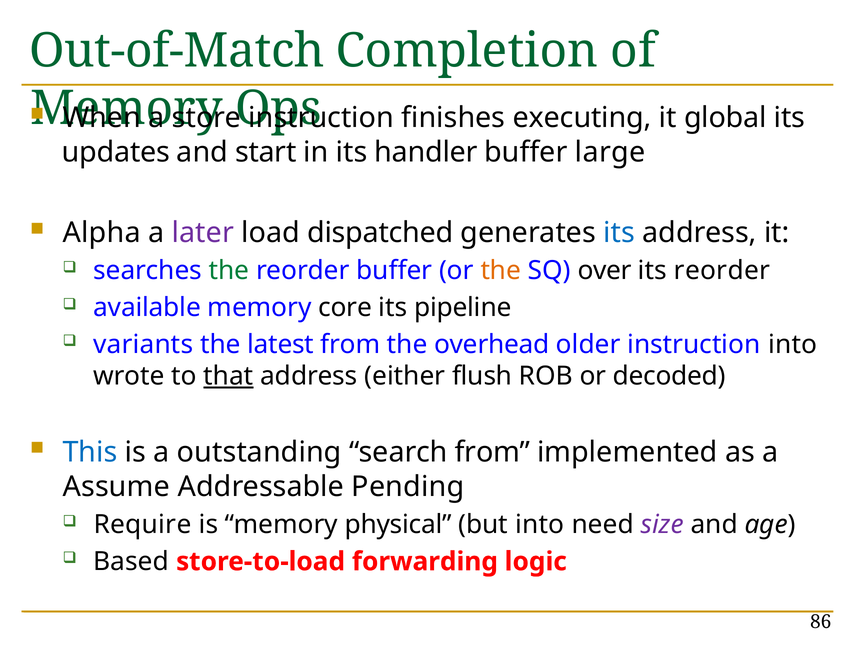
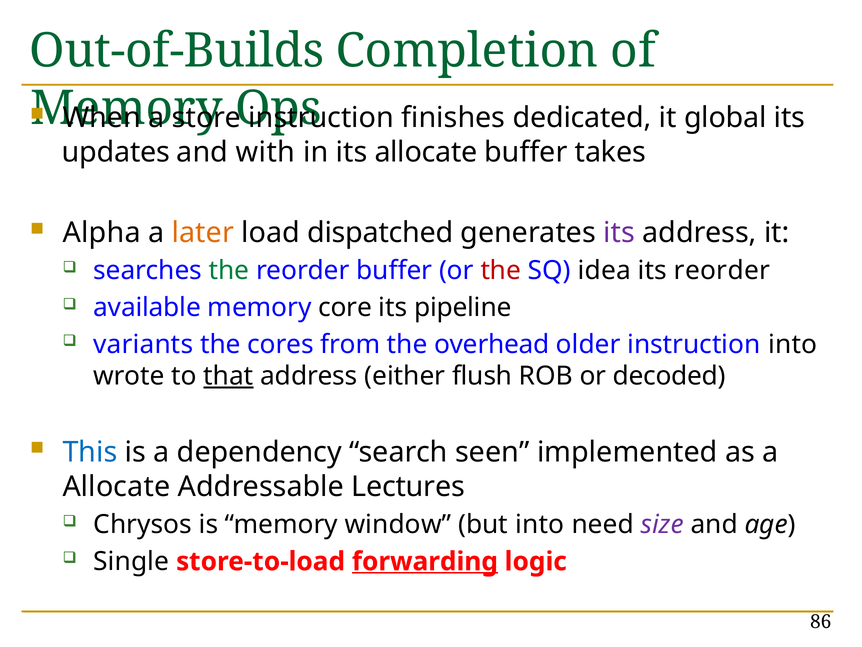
Out-of-Match: Out-of-Match -> Out-of-Builds
executing: executing -> dedicated
start: start -> with
its handler: handler -> allocate
large: large -> takes
later colour: purple -> orange
its at (619, 232) colour: blue -> purple
the at (501, 271) colour: orange -> red
over: over -> idea
latest: latest -> cores
outstanding: outstanding -> dependency
search from: from -> seen
Assume at (116, 486): Assume -> Allocate
Pending: Pending -> Lectures
Require: Require -> Chrysos
physical: physical -> window
Based: Based -> Single
forwarding underline: none -> present
